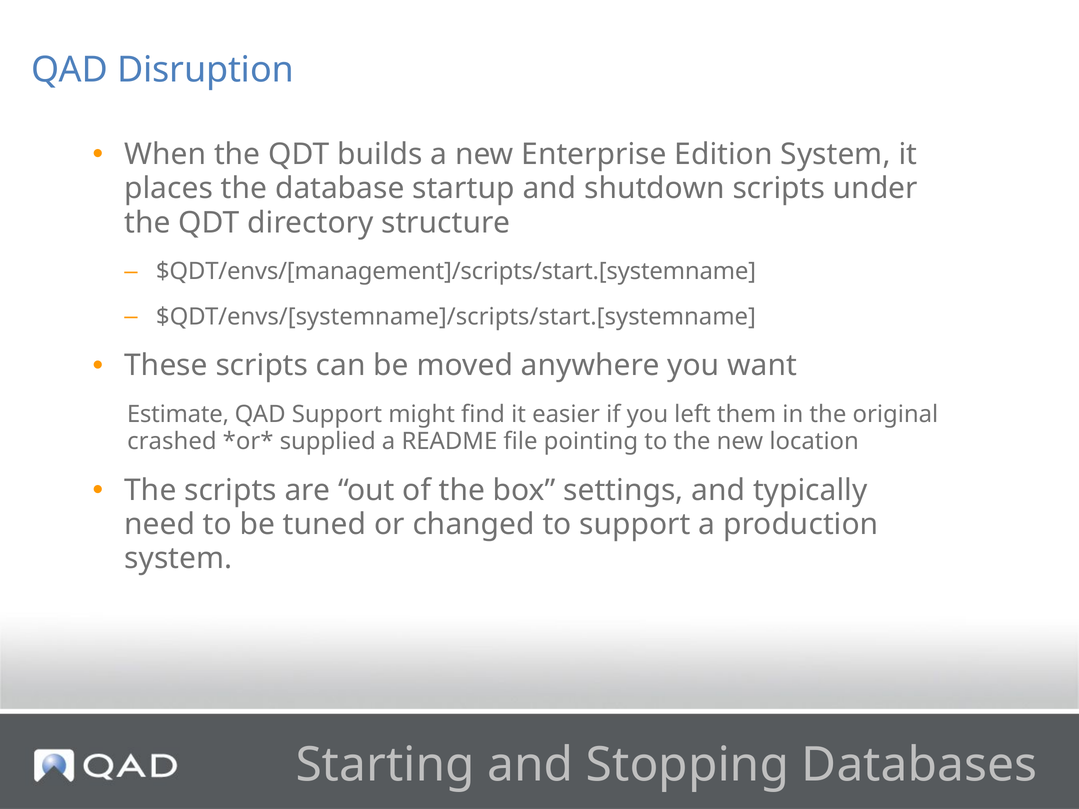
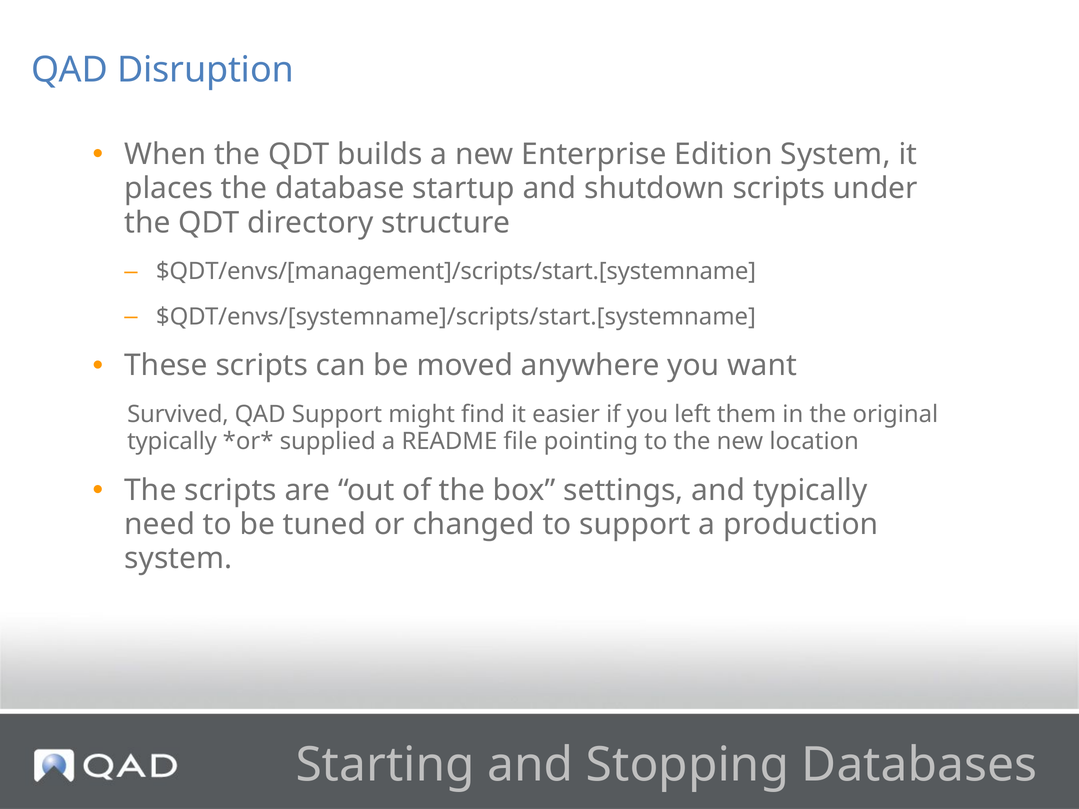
Estimate: Estimate -> Survived
crashed at (172, 442): crashed -> typically
